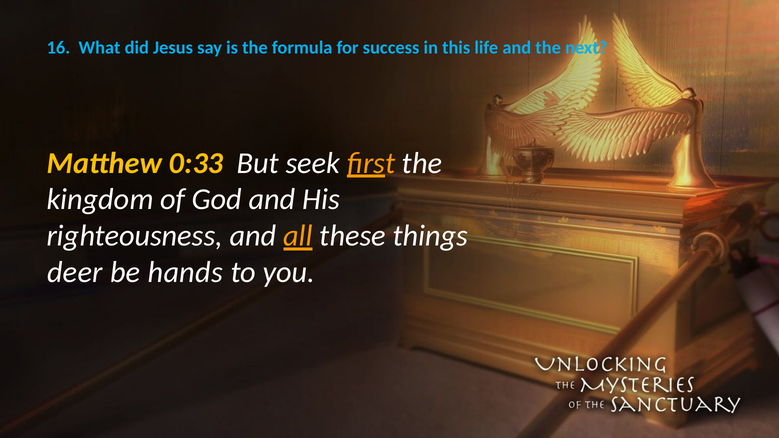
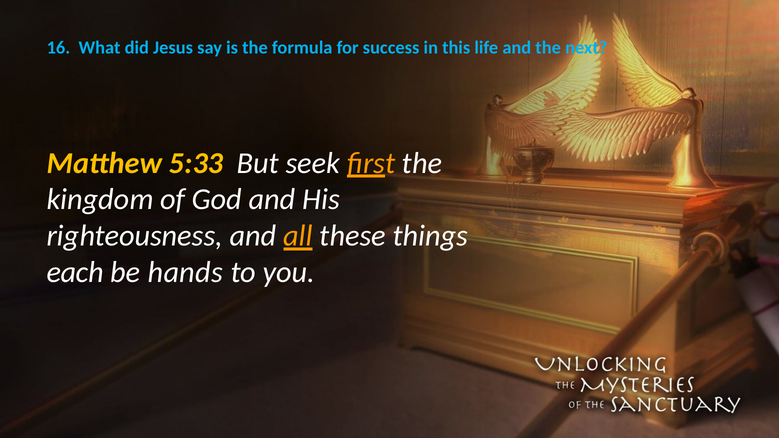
0:33: 0:33 -> 5:33
deer: deer -> each
